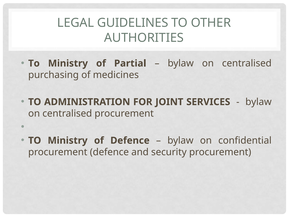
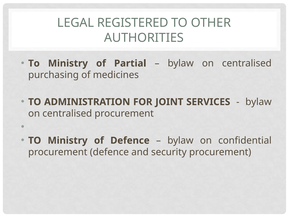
GUIDELINES: GUIDELINES -> REGISTERED
